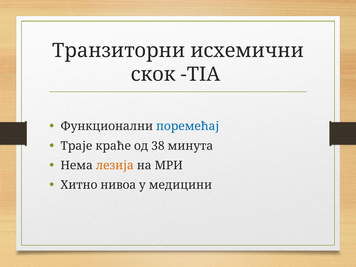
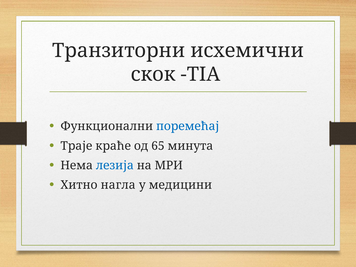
38: 38 -> 65
лезија colour: orange -> blue
нивоа: нивоа -> нагла
